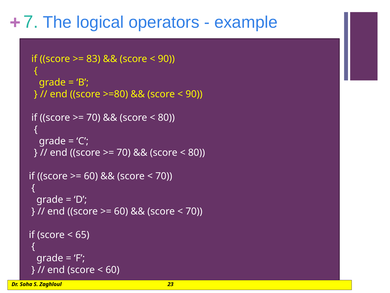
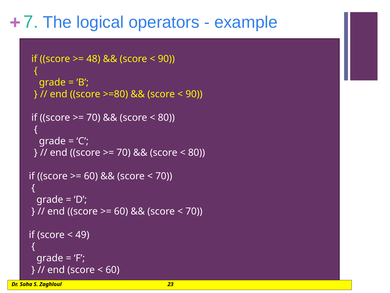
83: 83 -> 48
65: 65 -> 49
